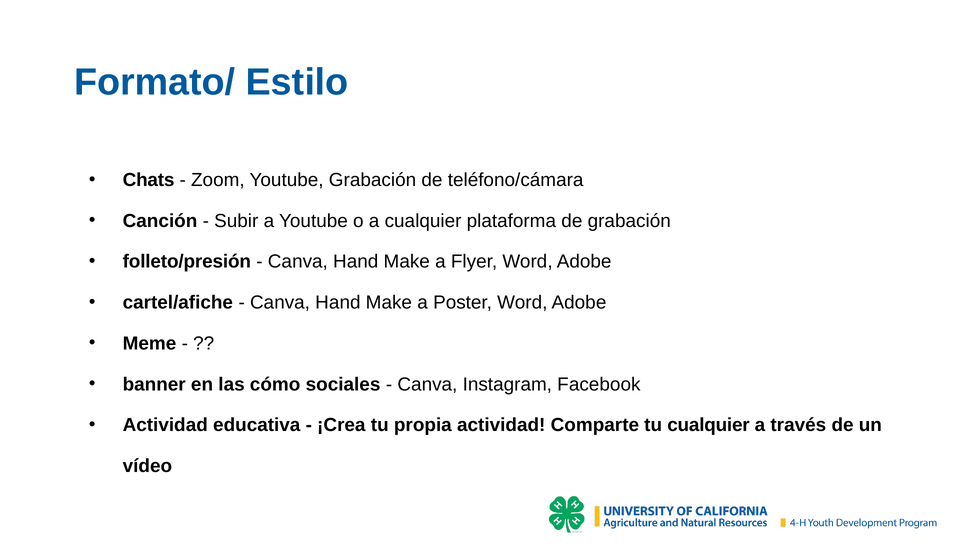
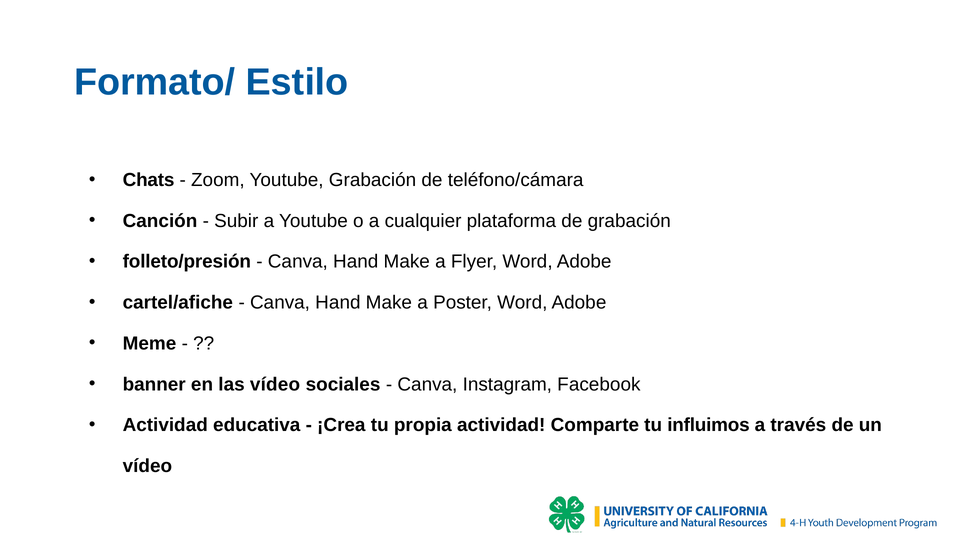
las cómo: cómo -> vídeo
tu cualquier: cualquier -> influimos
